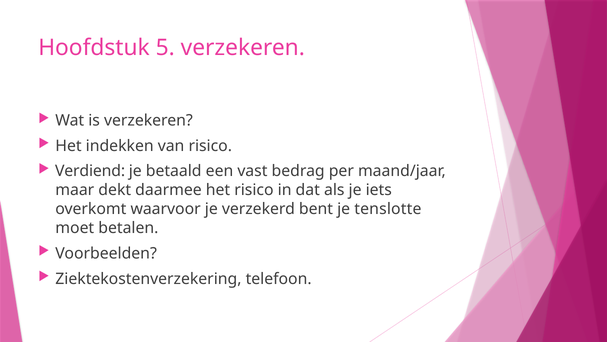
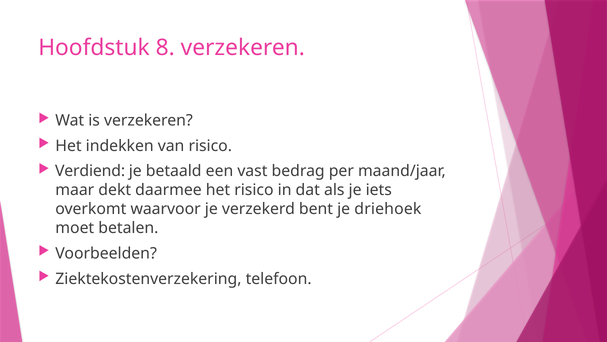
5: 5 -> 8
tenslotte: tenslotte -> driehoek
